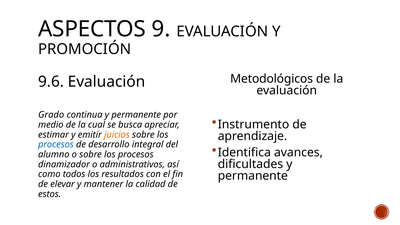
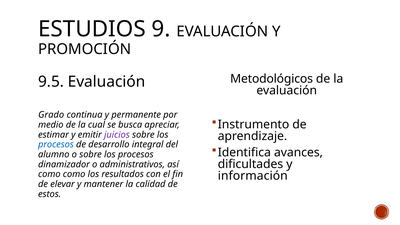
ASPECTOS: ASPECTOS -> ESTUDIOS
9.6: 9.6 -> 9.5
juicios colour: orange -> purple
como todos: todos -> como
permanente at (253, 176): permanente -> información
